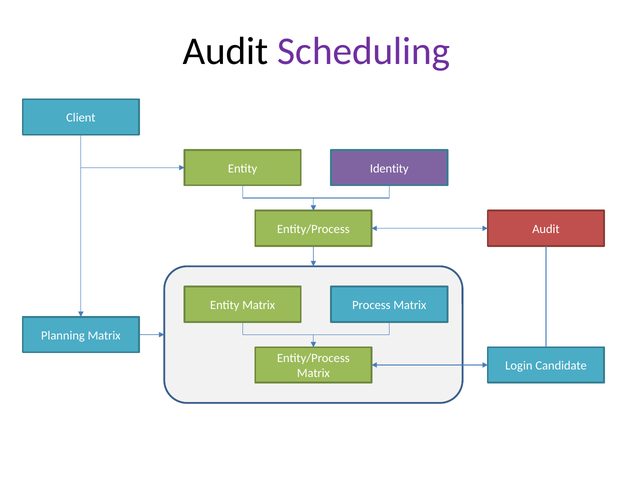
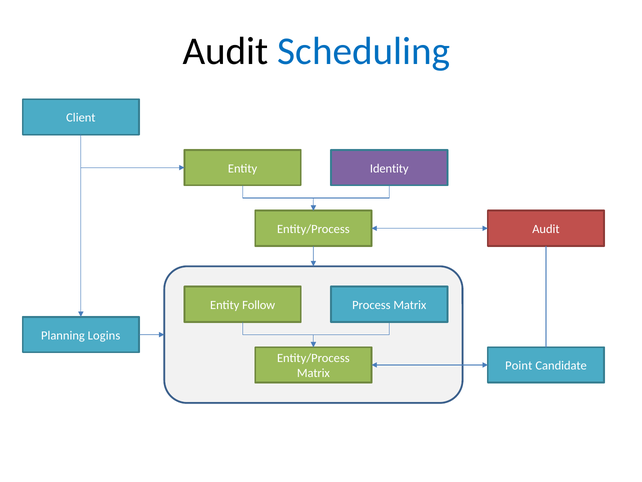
Scheduling colour: purple -> blue
Entity Matrix: Matrix -> Follow
Planning Matrix: Matrix -> Logins
Login: Login -> Point
